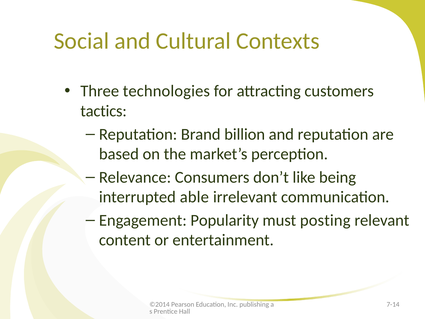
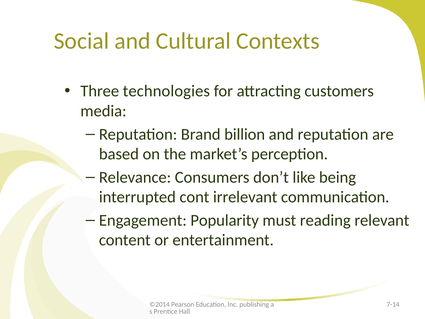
tactics: tactics -> media
able: able -> cont
posting: posting -> reading
